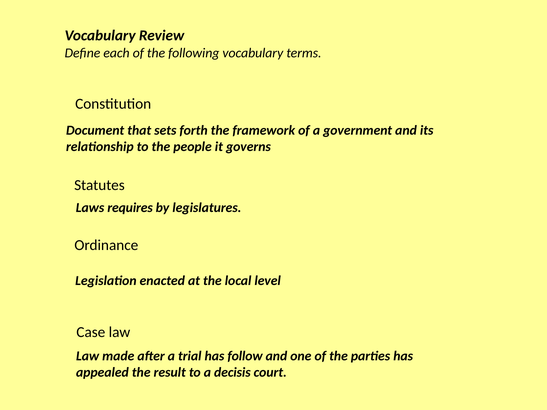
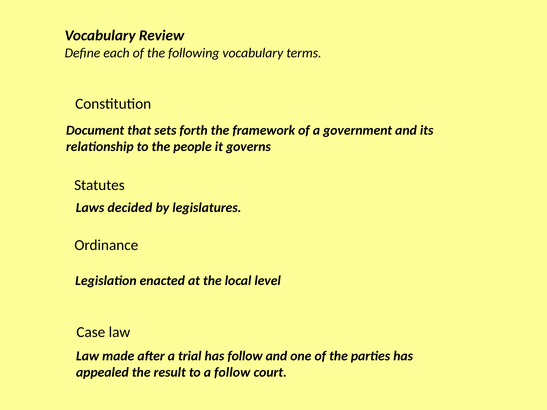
requires: requires -> decided
a decisis: decisis -> follow
